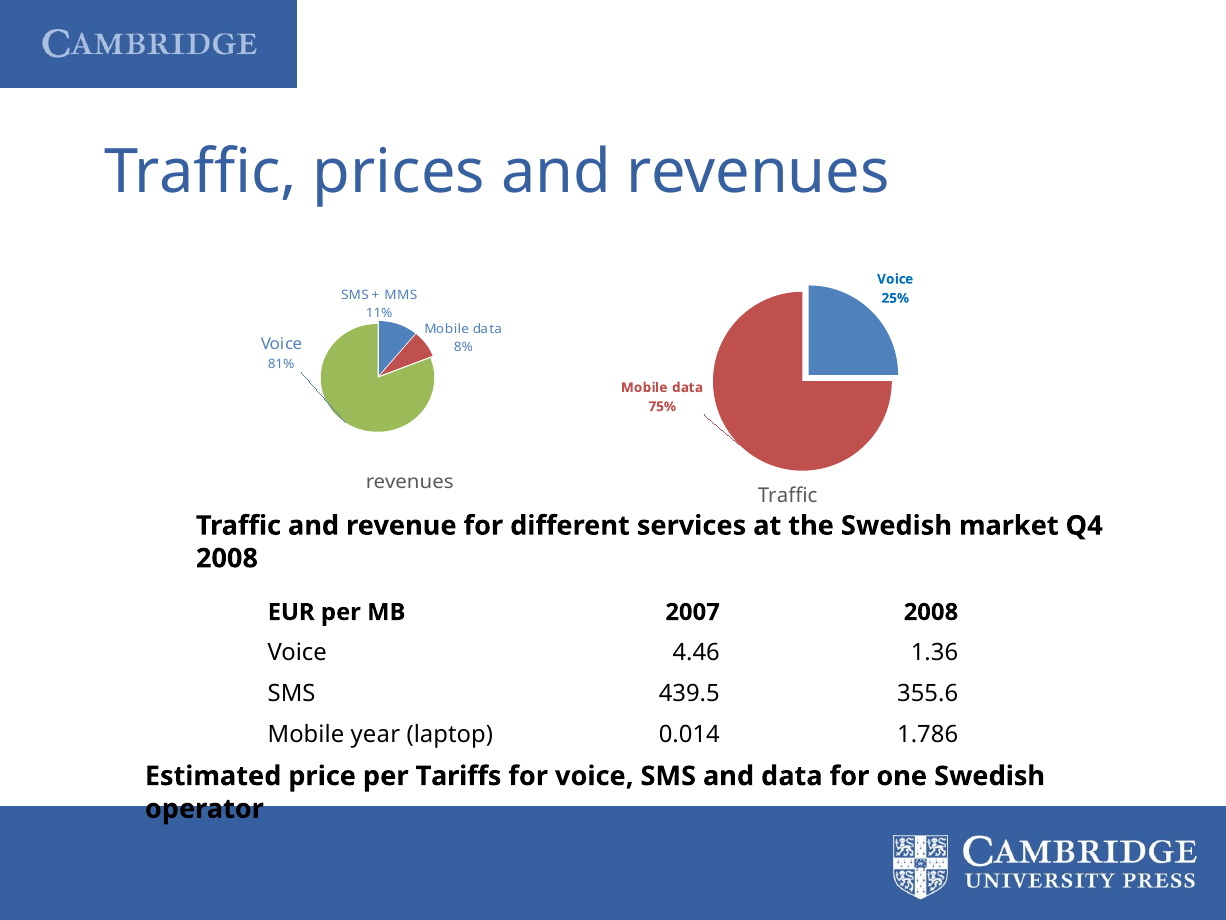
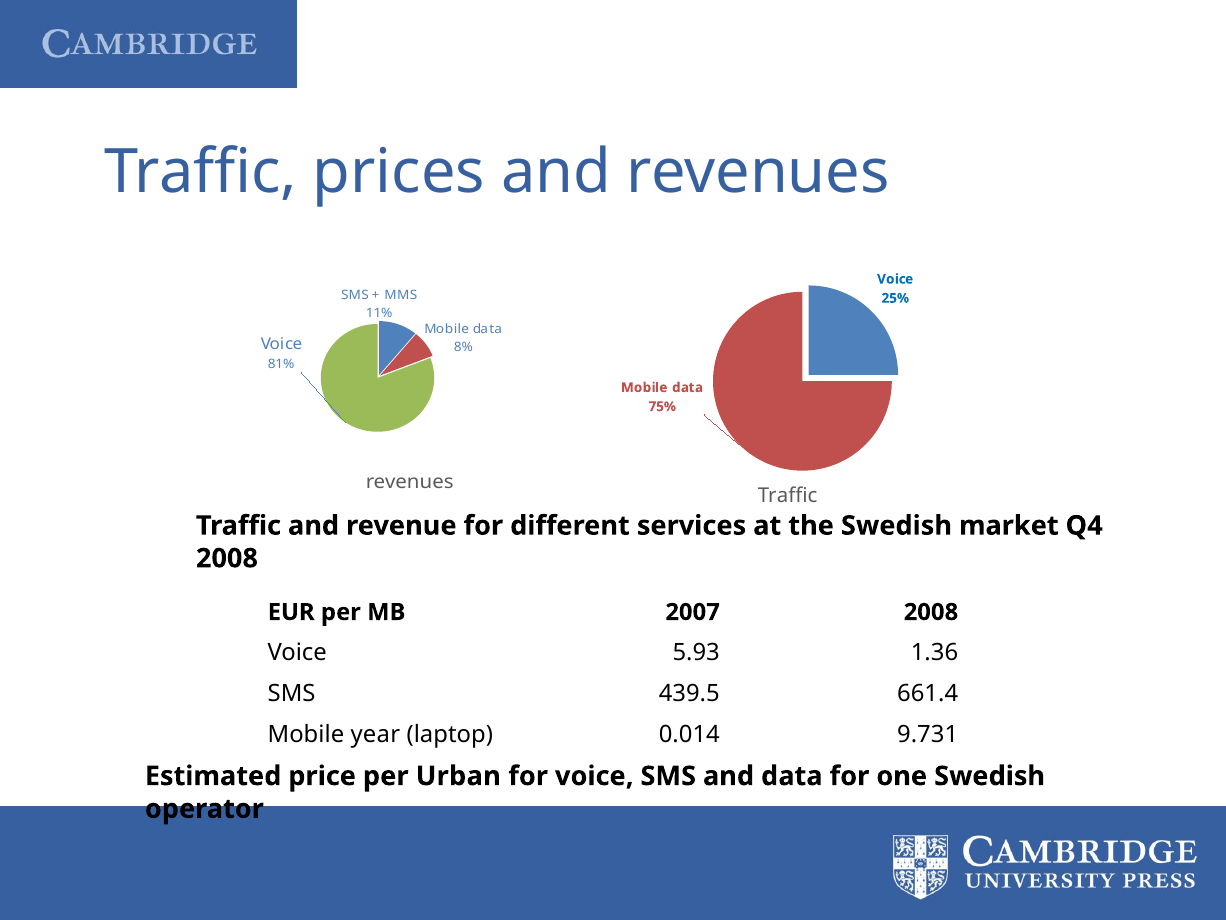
4.46: 4.46 -> 5.93
355.6: 355.6 -> 661.4
1.786: 1.786 -> 9.731
Tariffs: Tariffs -> Urban
